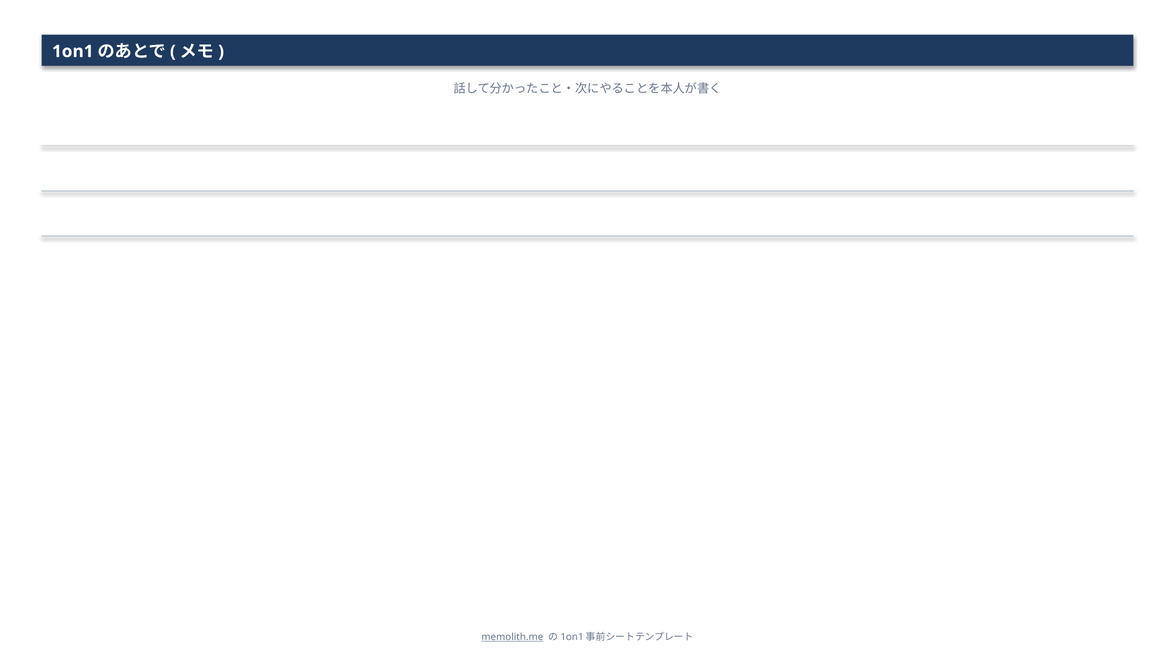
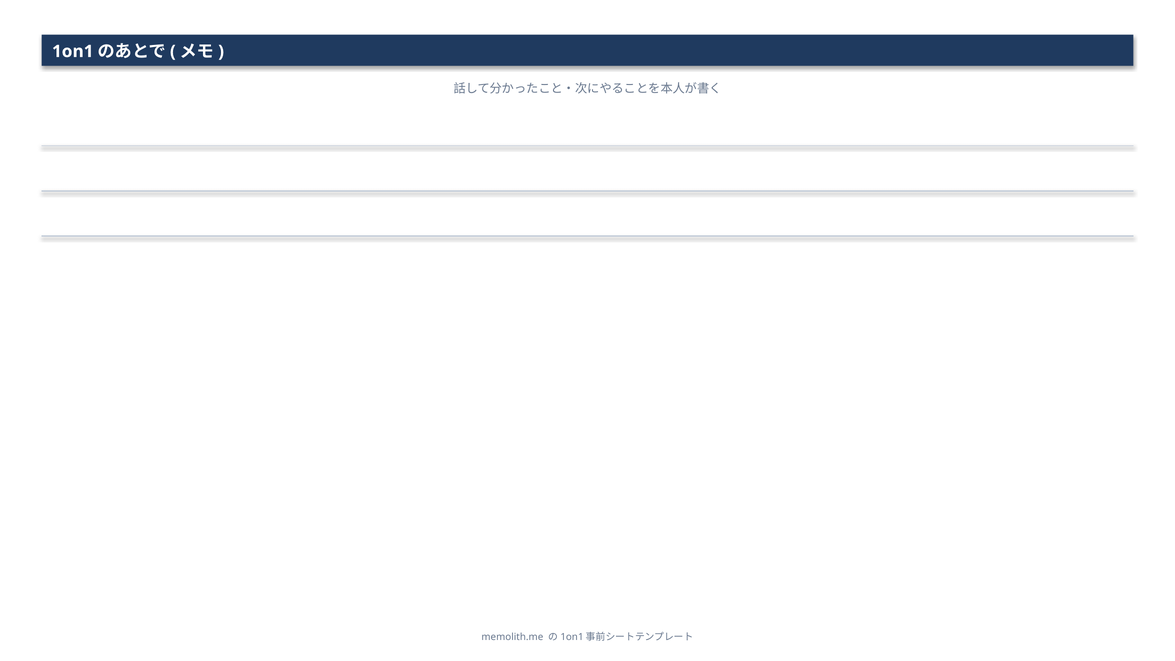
memolith.me underline: present -> none
